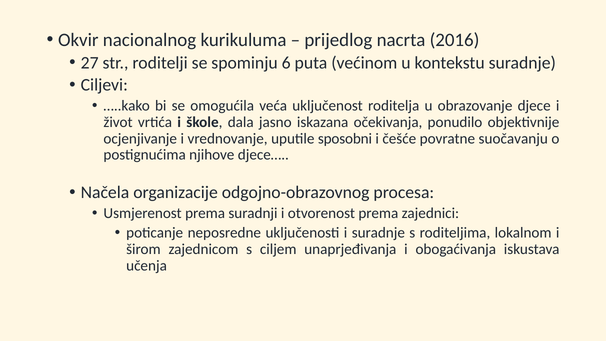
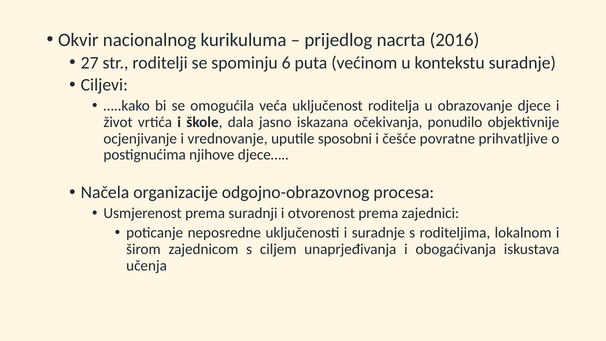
suočavanju: suočavanju -> prihvatljive
